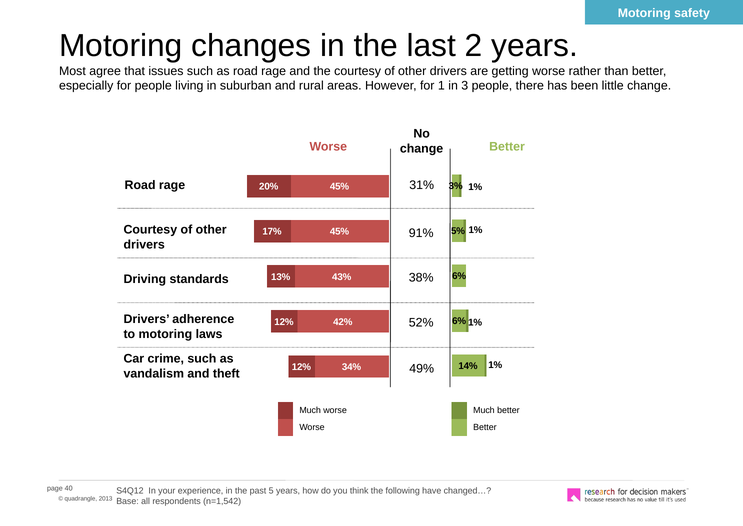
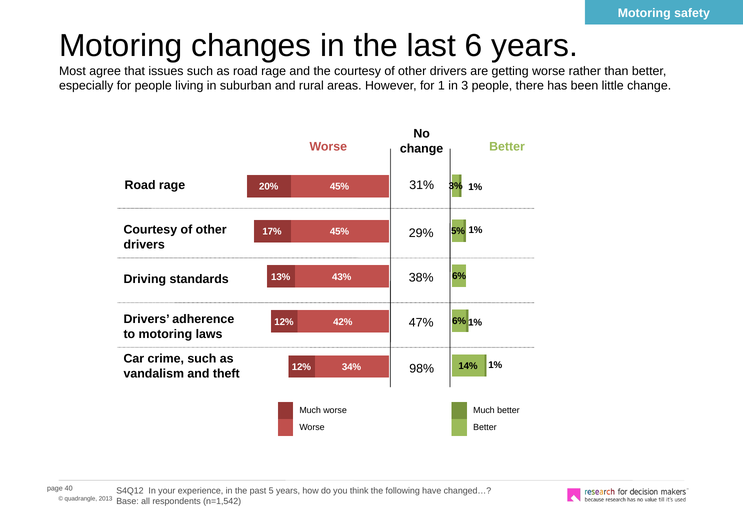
2: 2 -> 6
91%: 91% -> 29%
52%: 52% -> 47%
49%: 49% -> 98%
